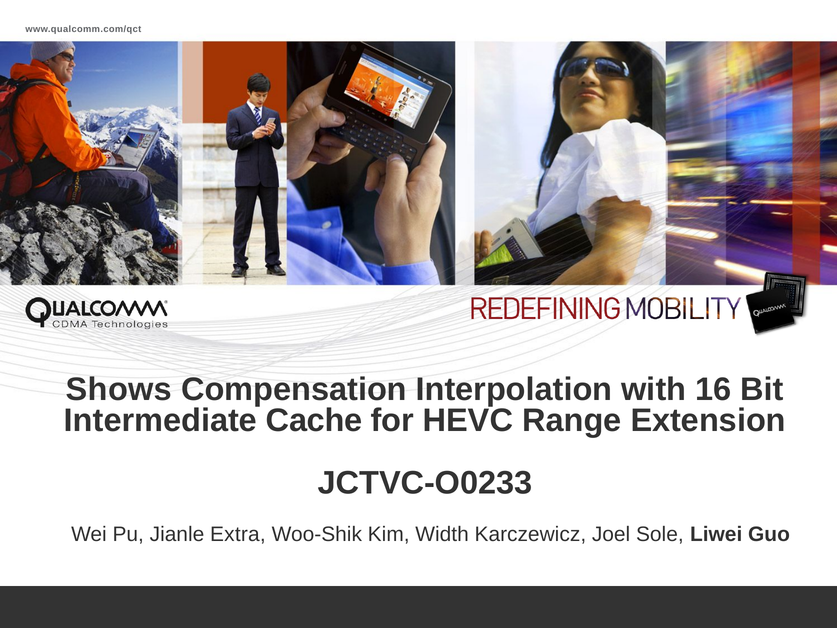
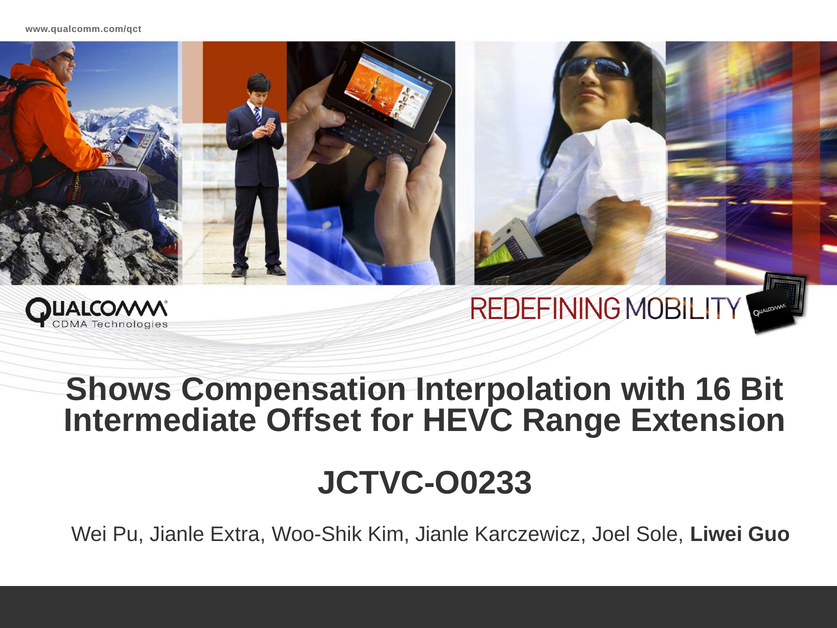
Cache: Cache -> Offset
Kim Width: Width -> Jianle
